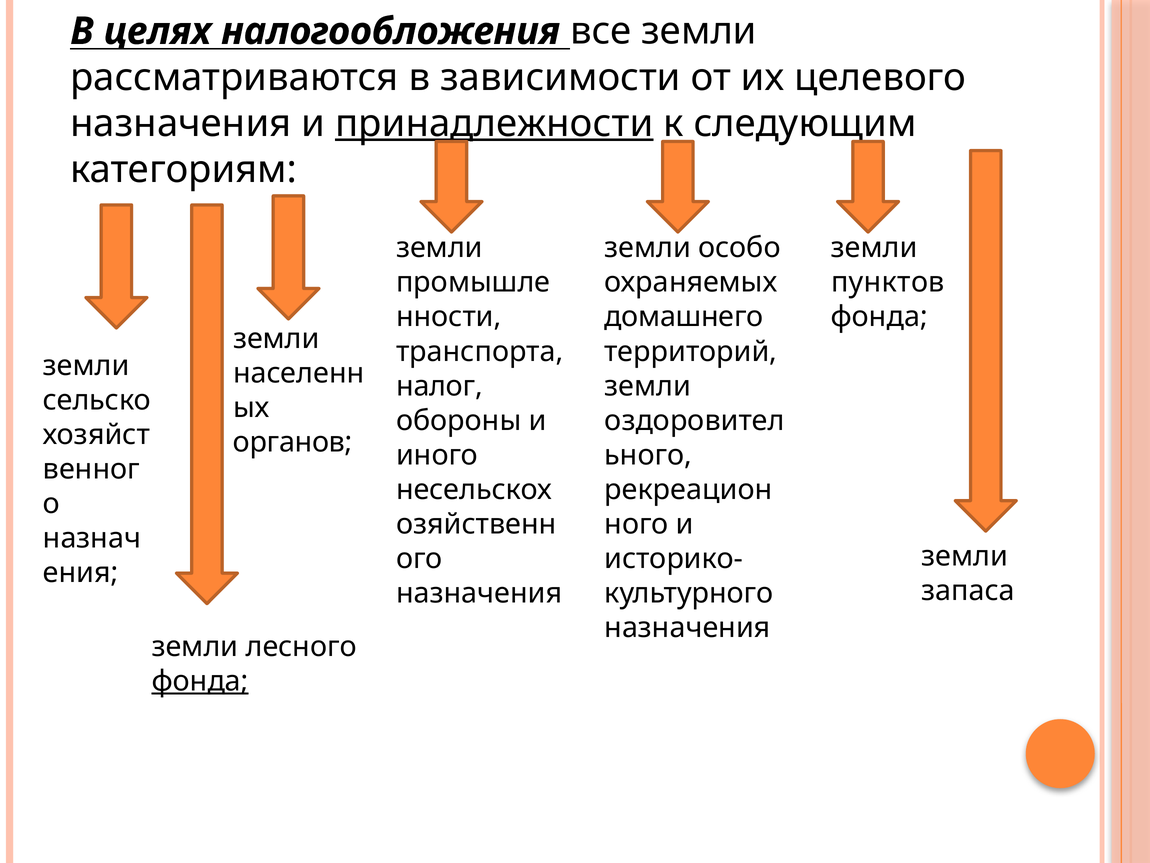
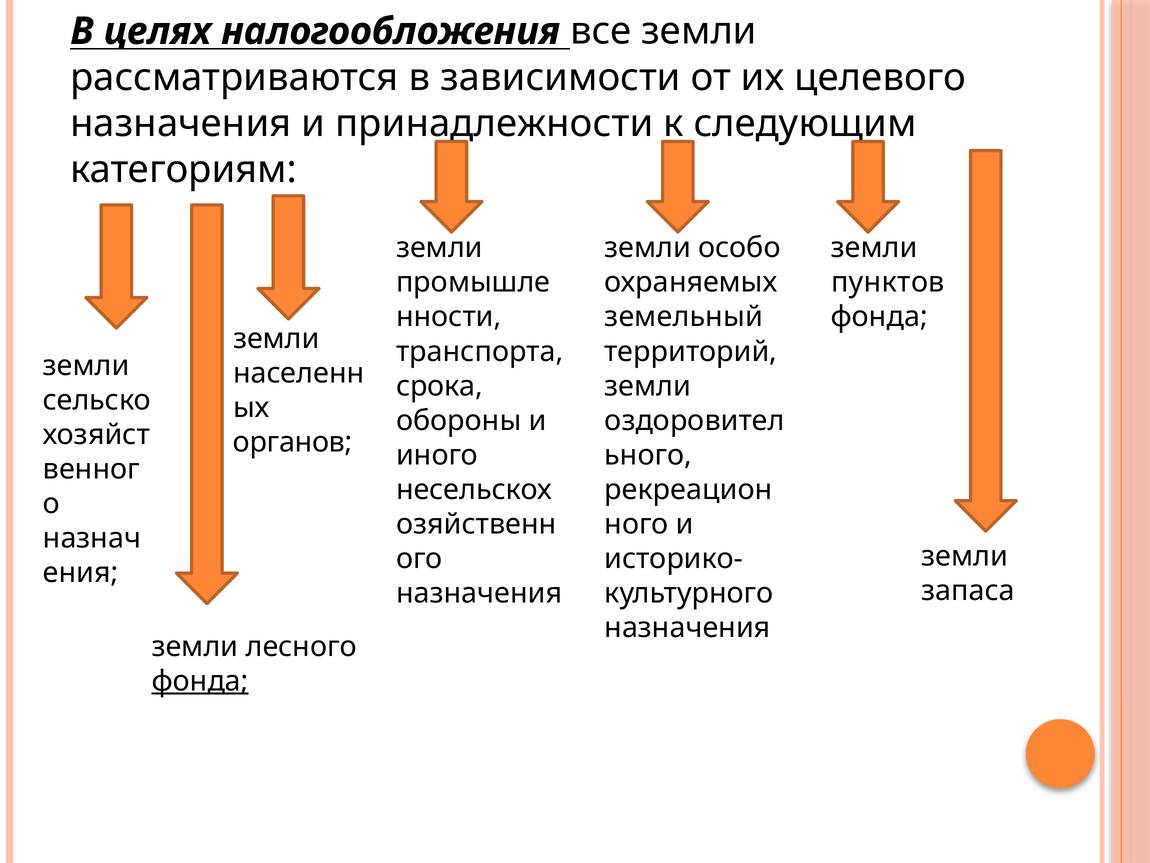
принадлежности underline: present -> none
домашнего: домашнего -> земельный
налог: налог -> срока
